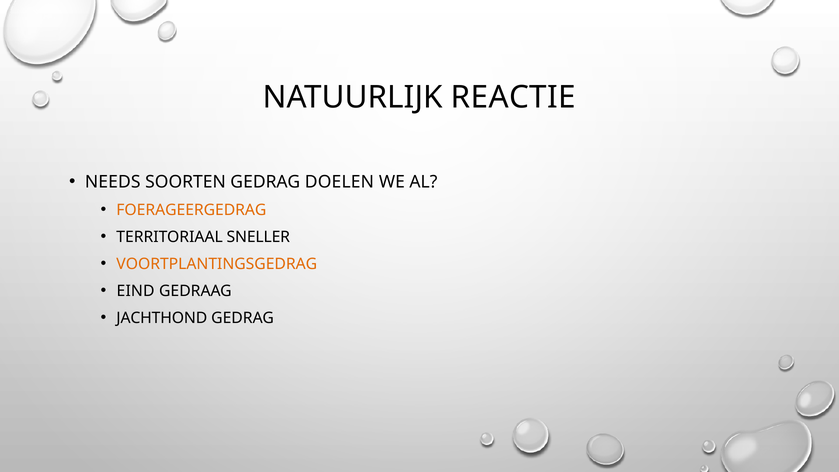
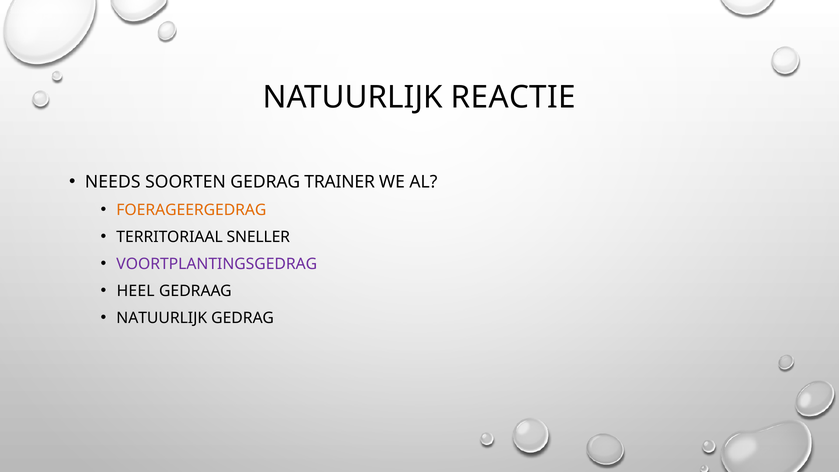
DOELEN: DOELEN -> TRAINER
VOORTPLANTINGSGEDRAG colour: orange -> purple
EIND: EIND -> HEEL
JACHTHOND at (162, 318): JACHTHOND -> NATUURLIJK
